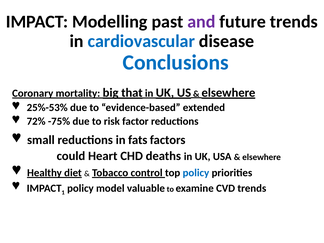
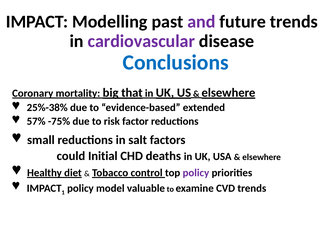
cardiovascular colour: blue -> purple
25%-53%: 25%-53% -> 25%-38%
72%: 72% -> 57%
fats: fats -> salt
Heart: Heart -> Initial
policy at (196, 173) colour: blue -> purple
